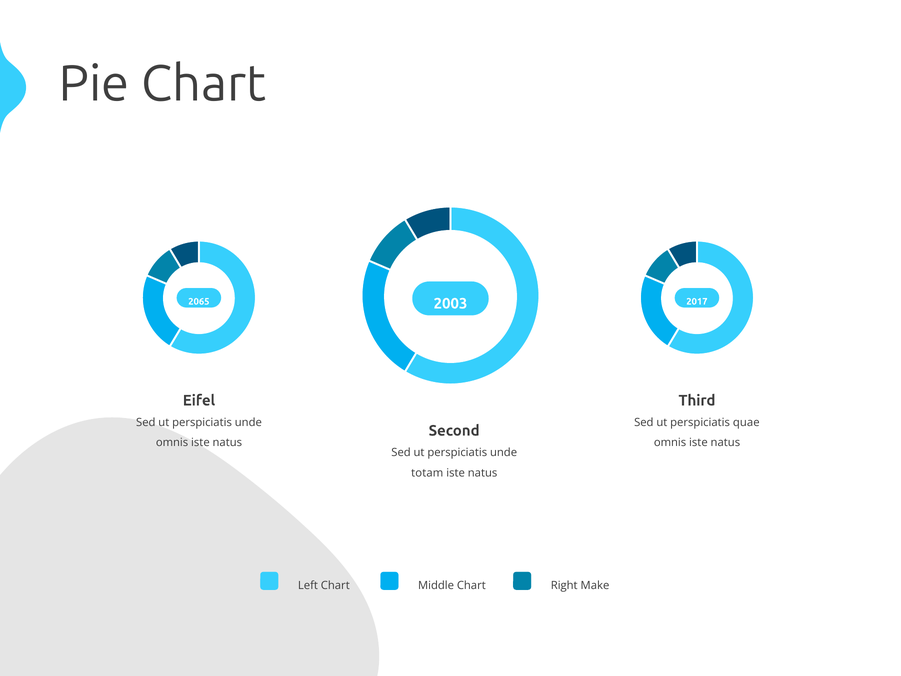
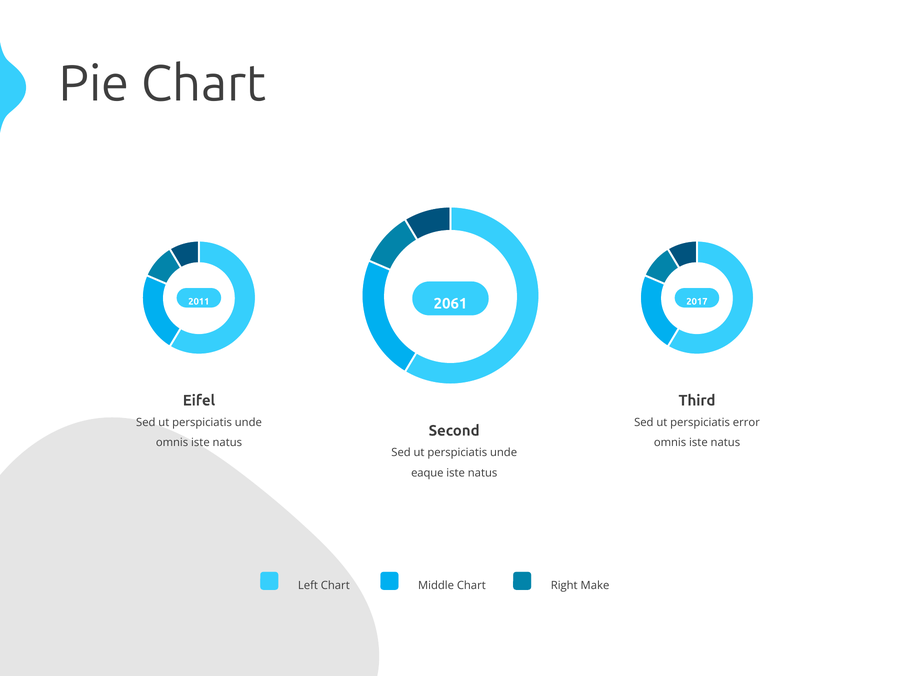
2003: 2003 -> 2061
2065: 2065 -> 2011
quae: quae -> error
totam: totam -> eaque
